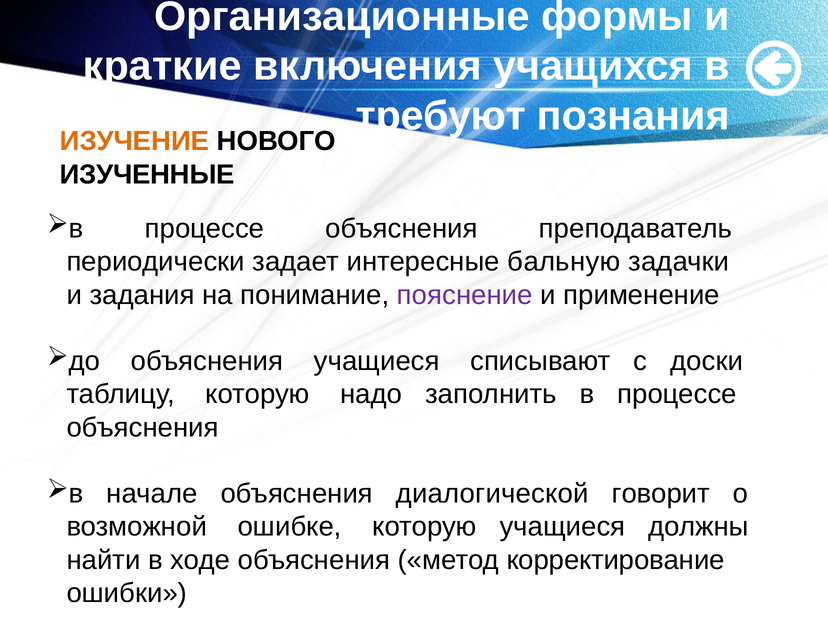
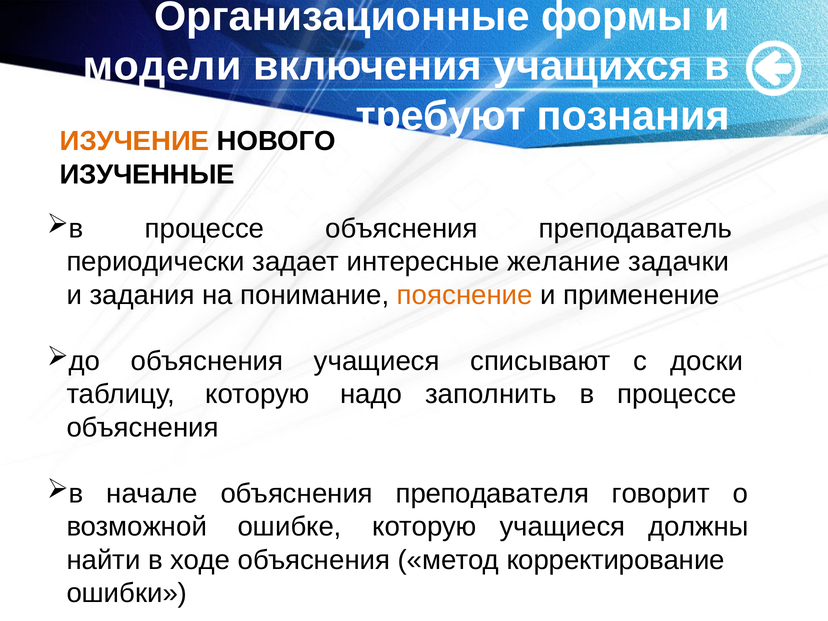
краткие: краткие -> модели
бальную: бальную -> желание
пояснение colour: purple -> orange
диалогической: диалогической -> преподавателя
